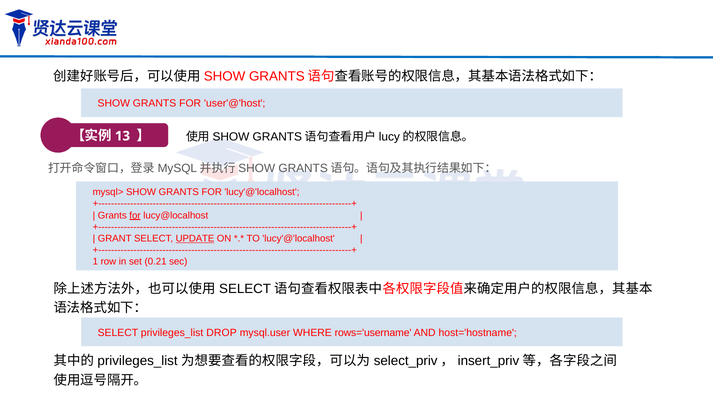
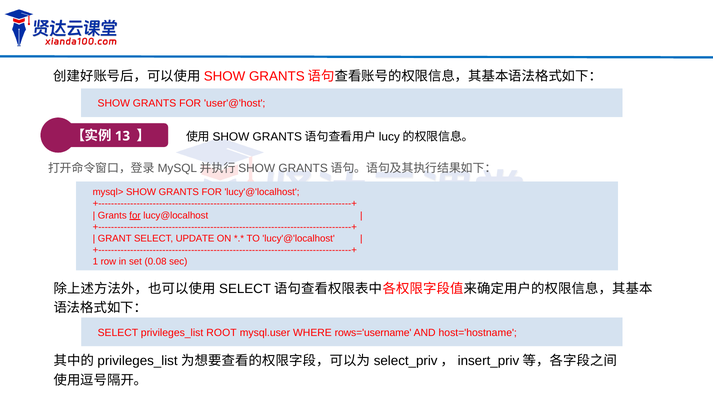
UPDATE underline: present -> none
0.21: 0.21 -> 0.08
DROP: DROP -> ROOT
